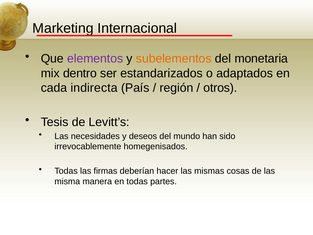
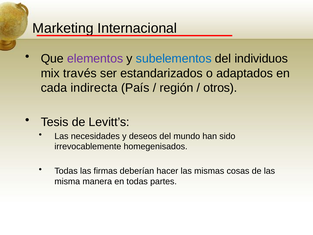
subelementos colour: orange -> blue
monetaria: monetaria -> individuos
dentro: dentro -> través
